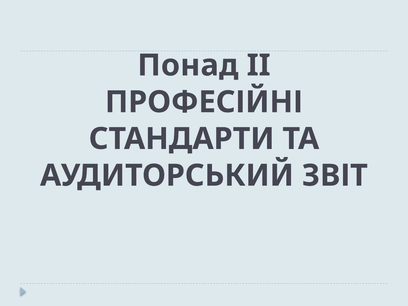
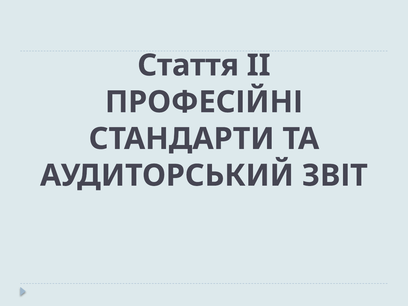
Понад: Понад -> Стаття
